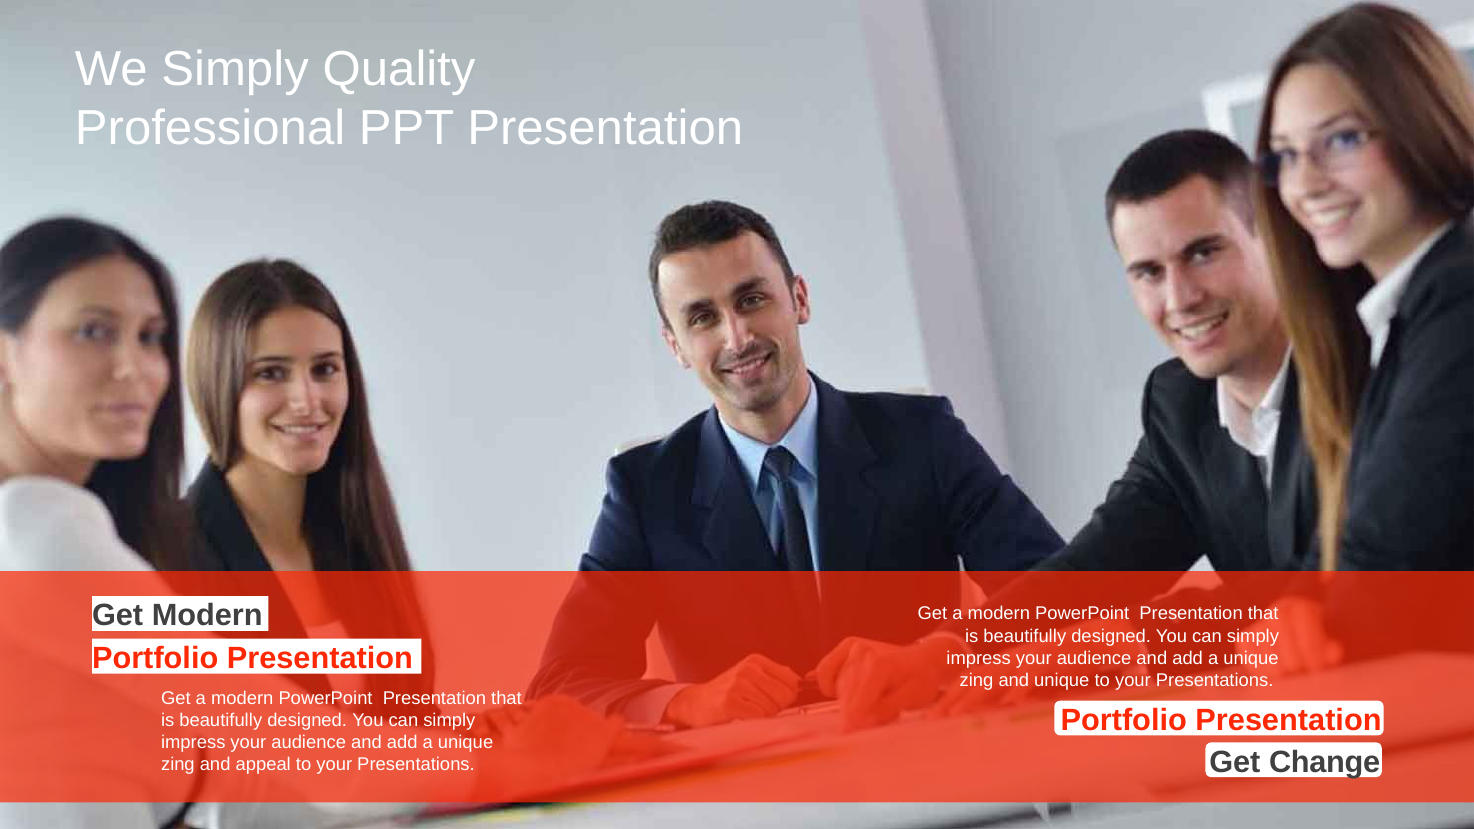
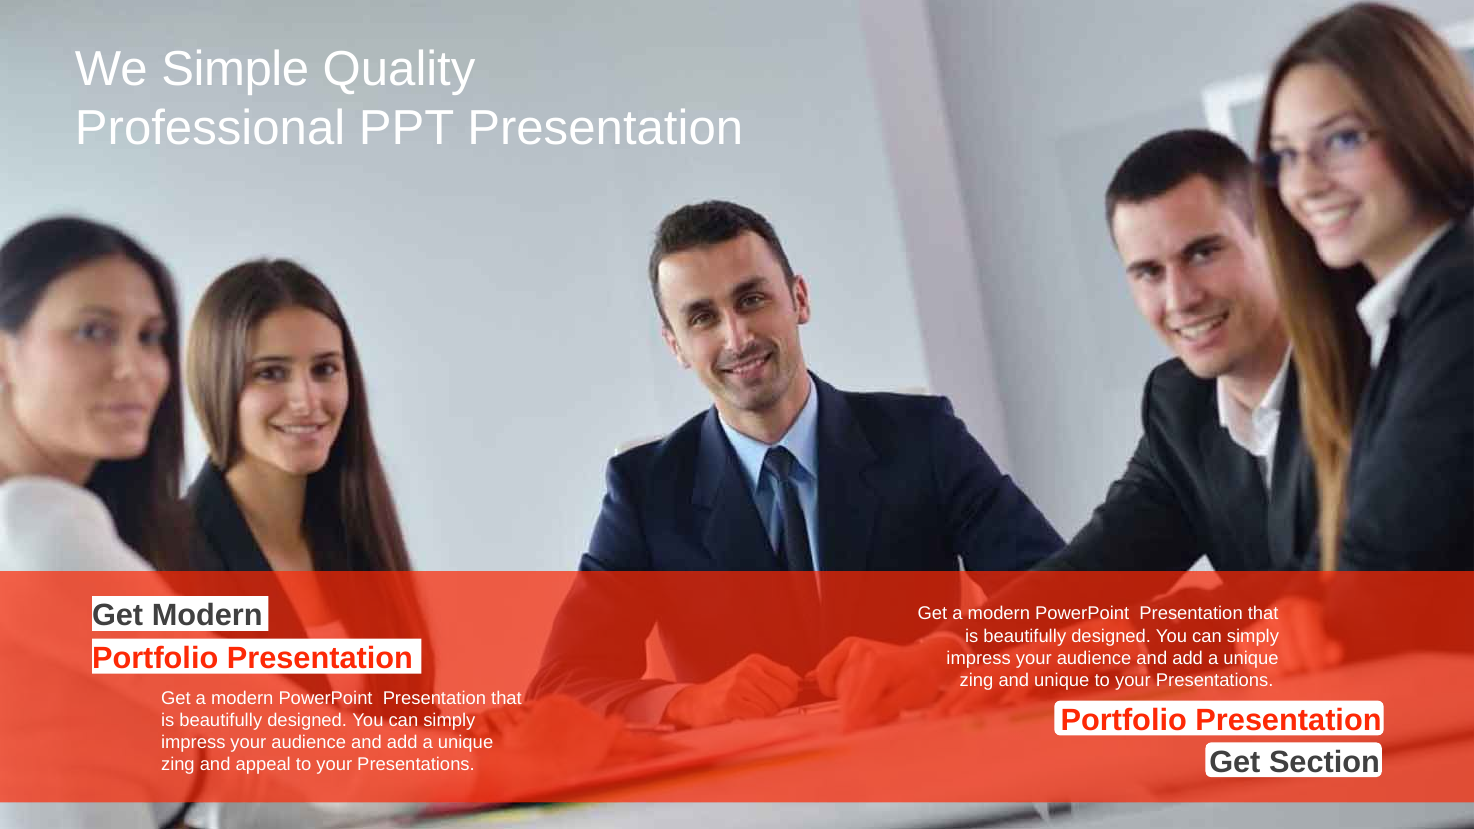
We Simply: Simply -> Simple
Change: Change -> Section
